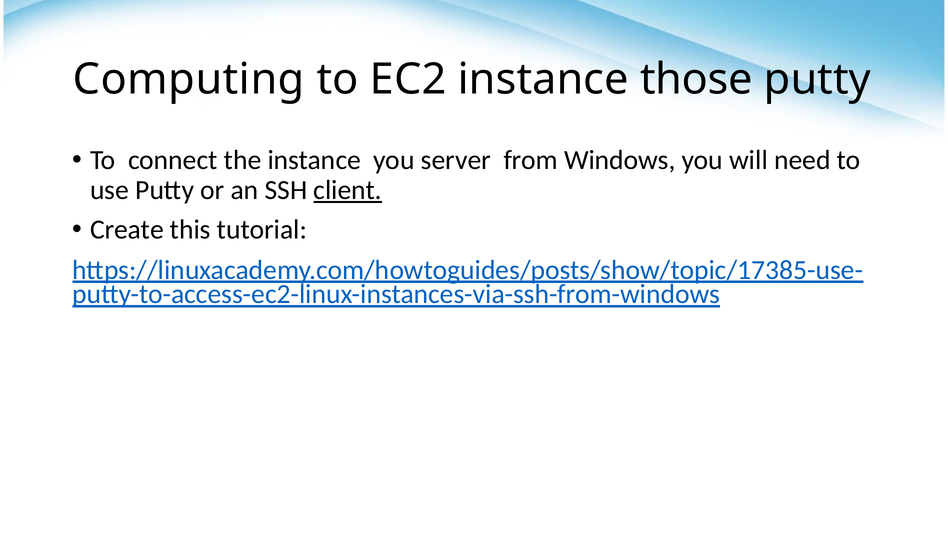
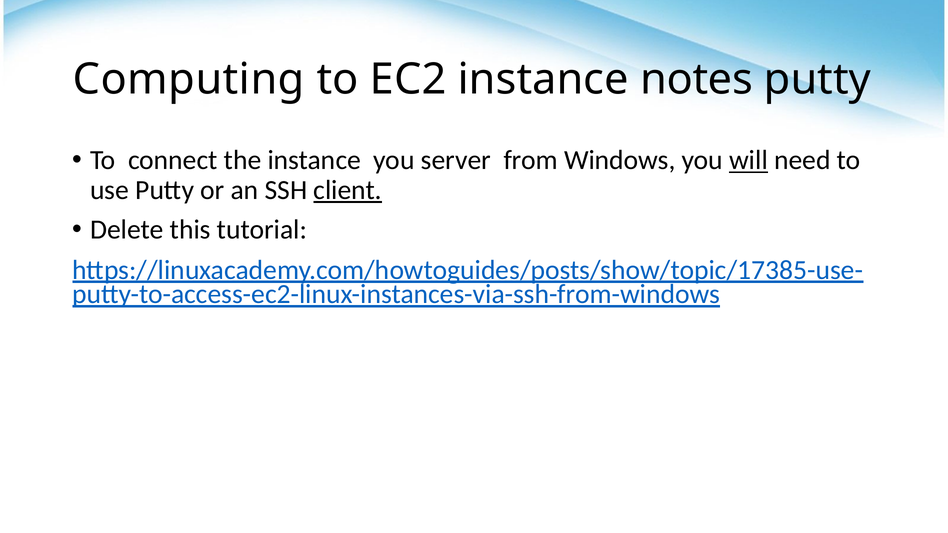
those: those -> notes
will underline: none -> present
Create: Create -> Delete
